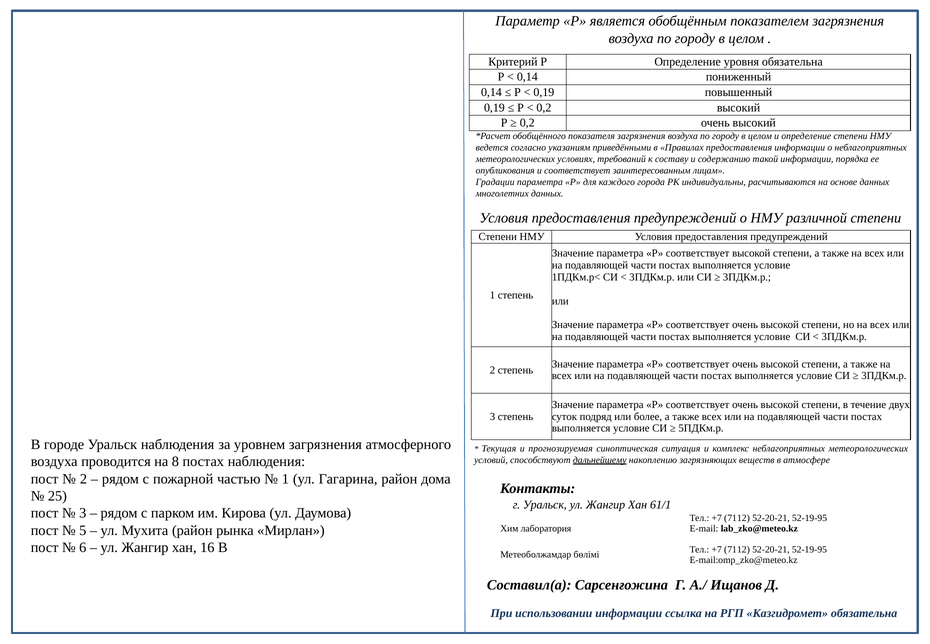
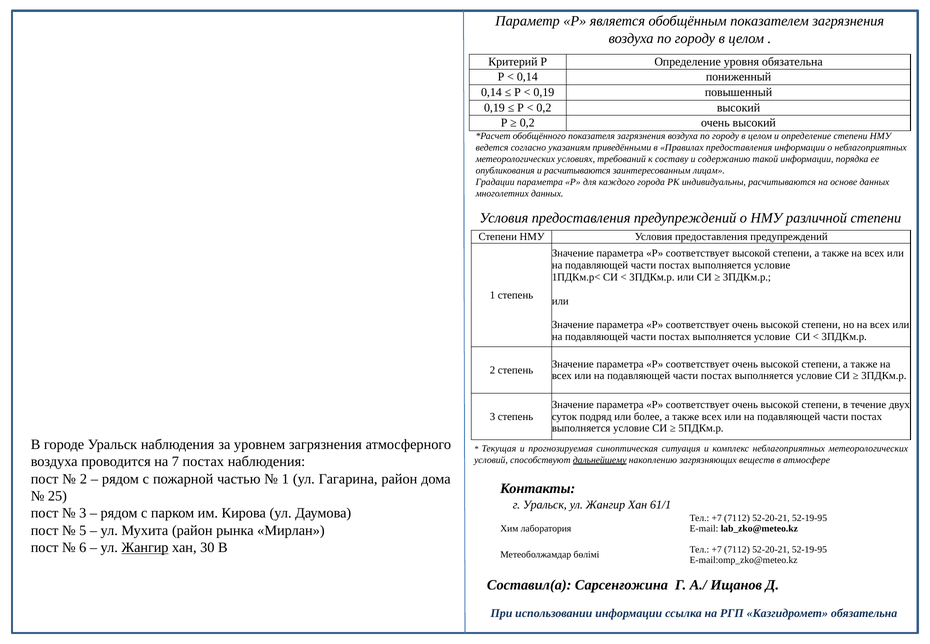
и соответствует: соответствует -> расчитываются
8: 8 -> 7
Жангир at (145, 547) underline: none -> present
16: 16 -> 30
